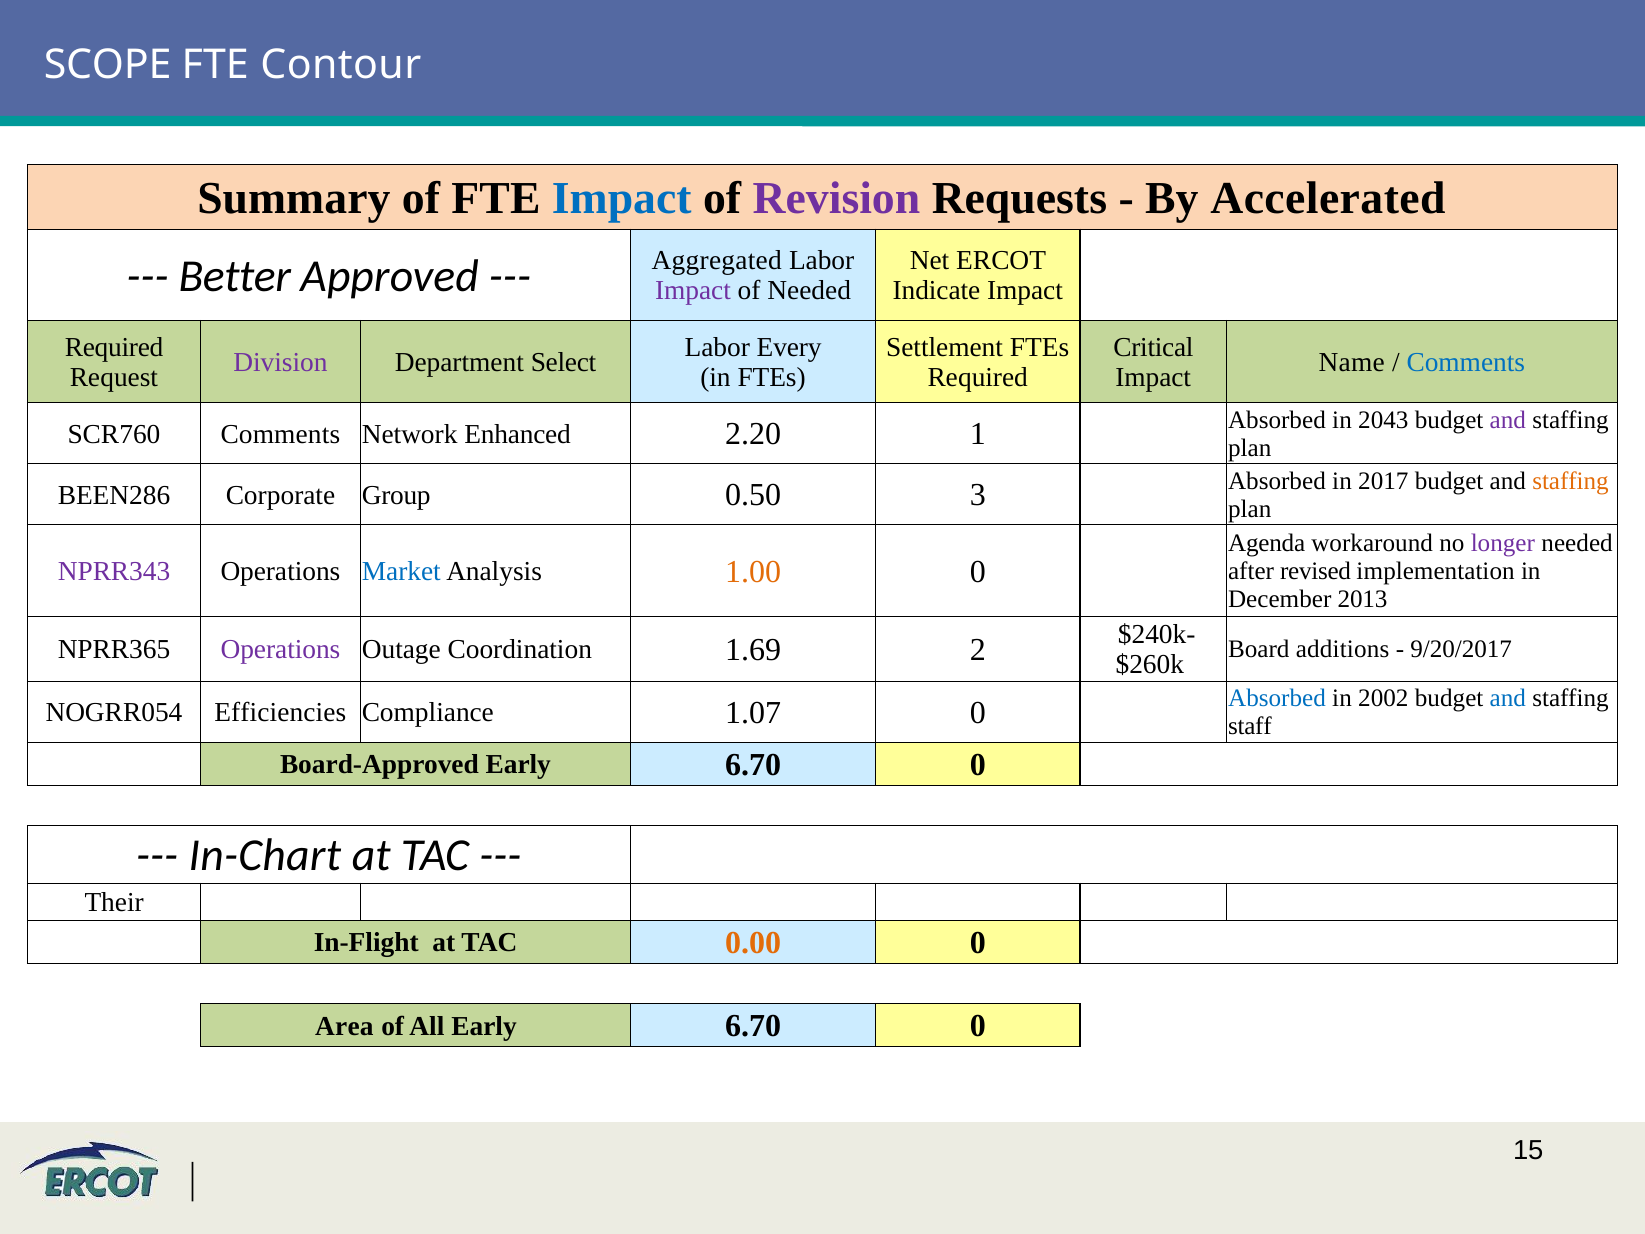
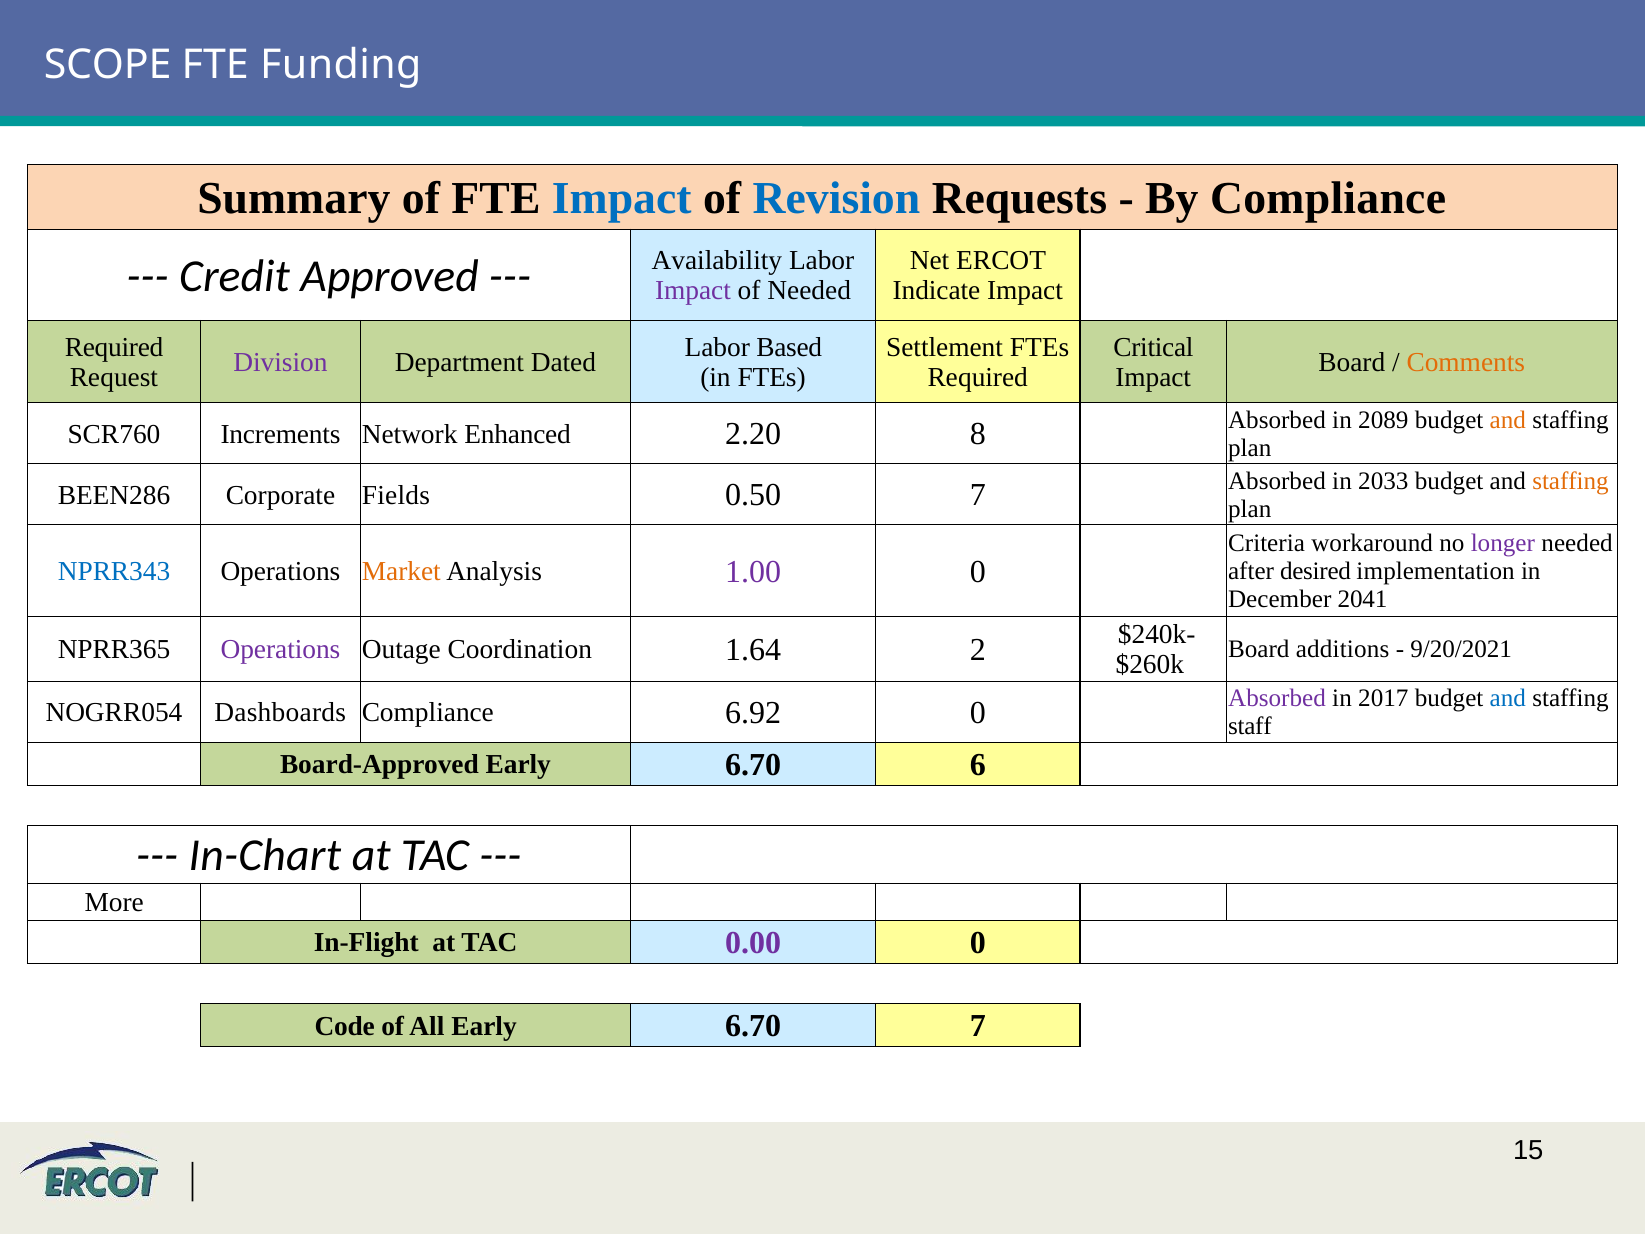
Contour: Contour -> Funding
Revision colour: purple -> blue
By Accelerated: Accelerated -> Compliance
Better: Better -> Credit
Aggregated: Aggregated -> Availability
Every: Every -> Based
Select: Select -> Dated
Name at (1352, 363): Name -> Board
Comments at (1466, 363) colour: blue -> orange
SCR760 Comments: Comments -> Increments
1: 1 -> 8
2043: 2043 -> 2089
and at (1508, 420) colour: purple -> orange
Group: Group -> Fields
0.50 3: 3 -> 7
2017: 2017 -> 2033
Agenda: Agenda -> Criteria
NPRR343 colour: purple -> blue
Market colour: blue -> orange
1.00 colour: orange -> purple
revised: revised -> desired
2013: 2013 -> 2041
1.69: 1.69 -> 1.64
9/20/2017: 9/20/2017 -> 9/20/2021
Efficiencies: Efficiencies -> Dashboards
1.07: 1.07 -> 6.92
Absorbed at (1277, 698) colour: blue -> purple
2002: 2002 -> 2017
0 at (978, 764): 0 -> 6
Their: Their -> More
0.00 colour: orange -> purple
Area: Area -> Code
0 at (978, 1026): 0 -> 7
